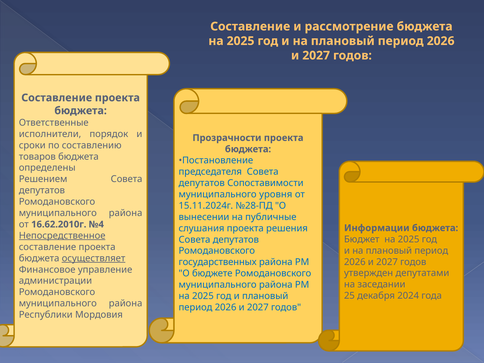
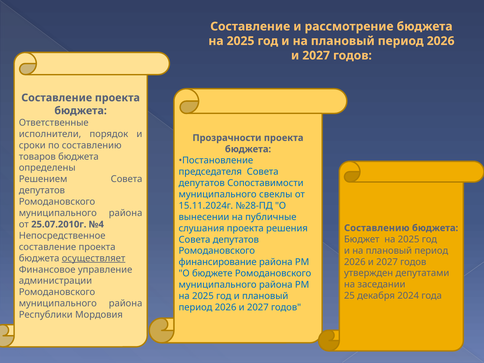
уровня: уровня -> свеклы
16.62.2010г: 16.62.2010г -> 25.07.2010г
Информации at (377, 228): Информации -> Составлению
Непосредственное underline: present -> none
государственных: государственных -> финансирование
